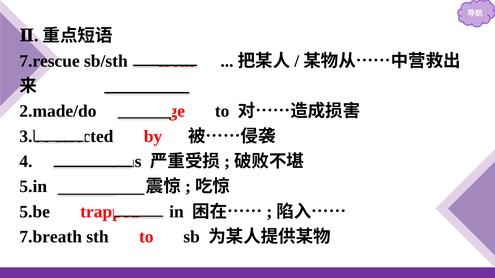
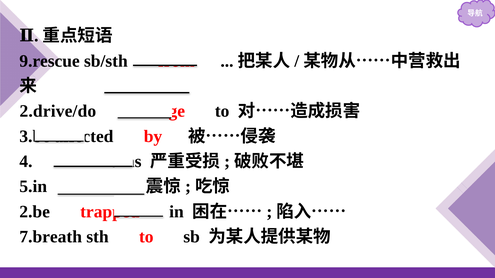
7.rescue: 7.rescue -> 9.rescue
2.made/do: 2.made/do -> 2.drive/do
5.be: 5.be -> 2.be
